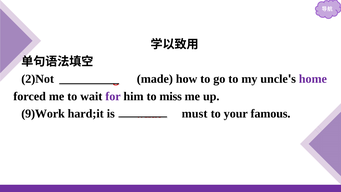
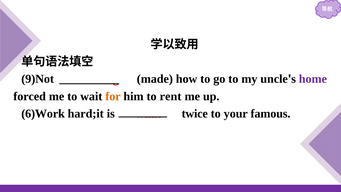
2)Not: 2)Not -> 9)Not
for colour: purple -> orange
miss: miss -> rent
9)Work: 9)Work -> 6)Work
must: must -> twice
